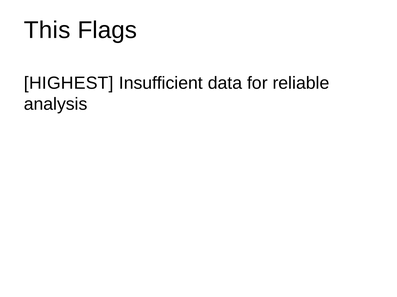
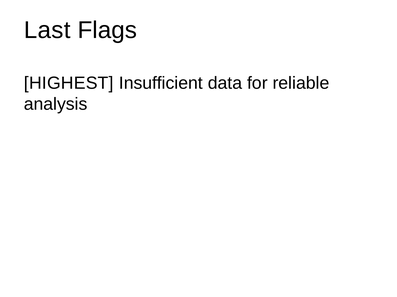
This: This -> Last
